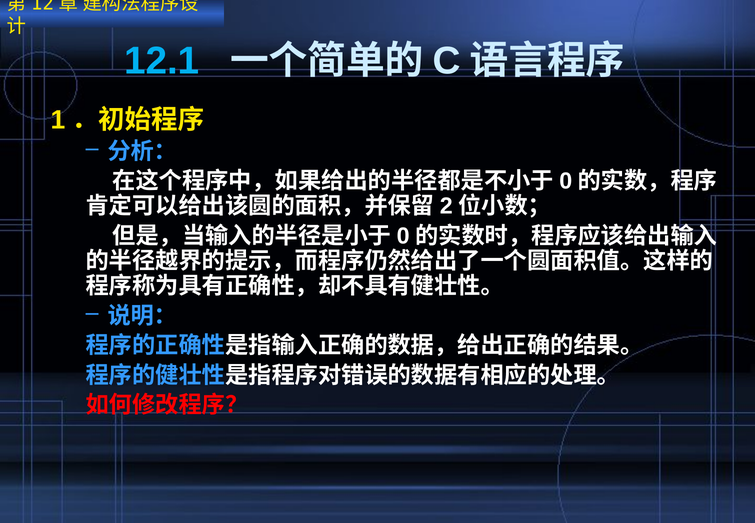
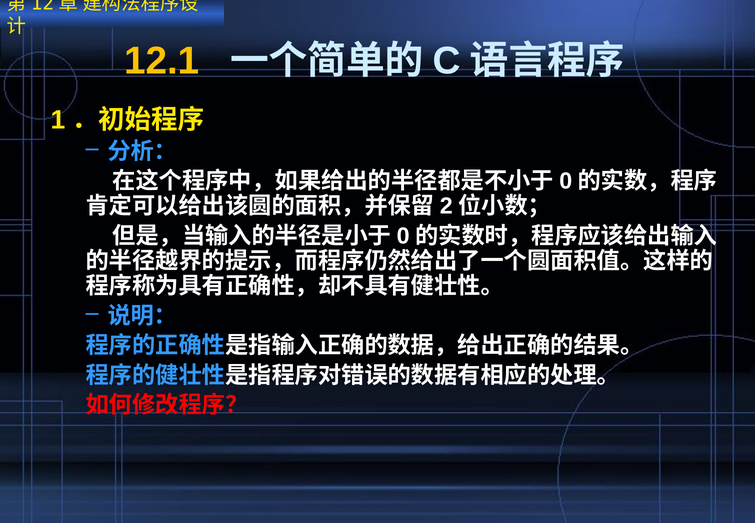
12.1 colour: light blue -> yellow
